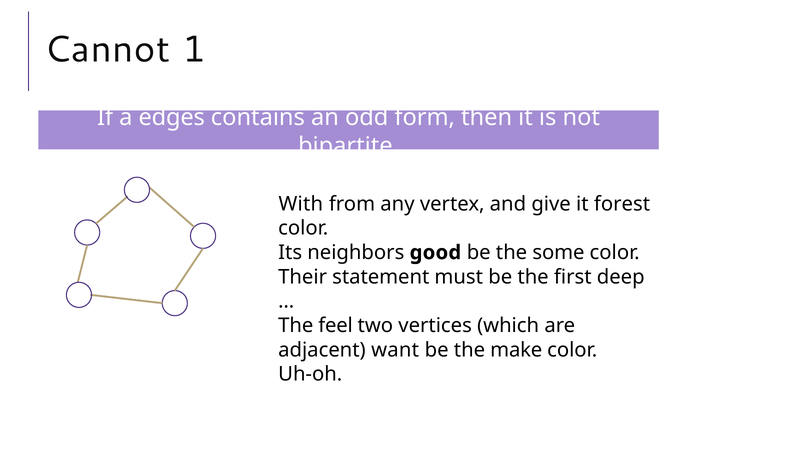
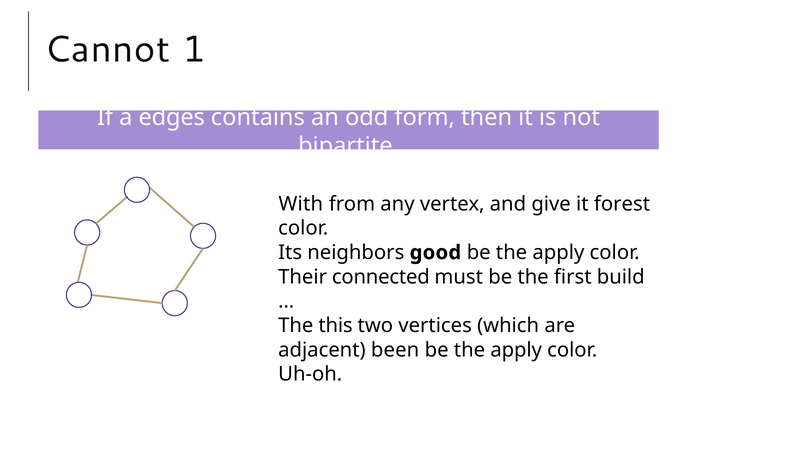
some at (558, 253): some -> apply
statement: statement -> connected
deep: deep -> build
feel: feel -> this
want: want -> been
make at (516, 350): make -> apply
